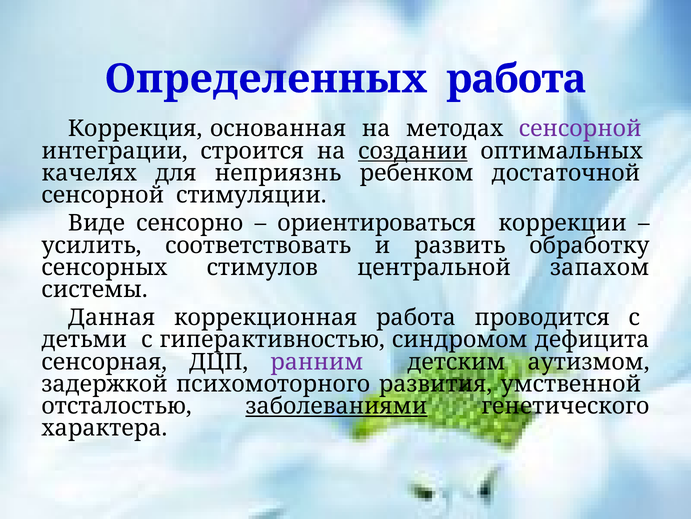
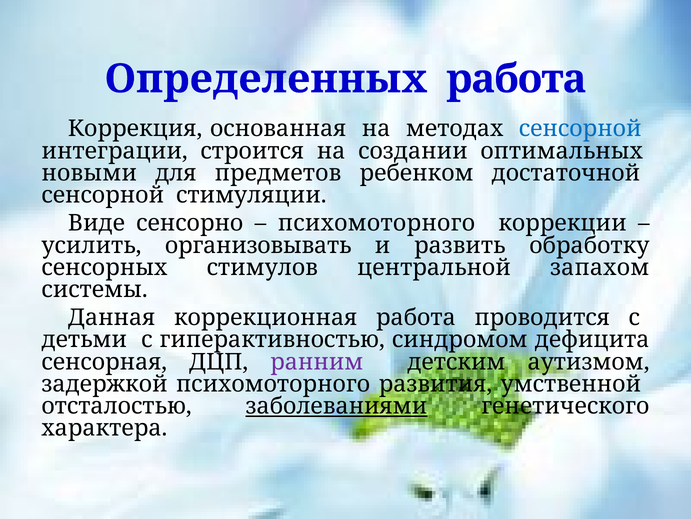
сенсорной at (580, 129) colour: purple -> blue
создании underline: present -> none
качелях: качелях -> новыми
неприязнь: неприязнь -> предметов
ориентироваться at (377, 223): ориентироваться -> психомоторного
соответствовать: соответствовать -> организовывать
